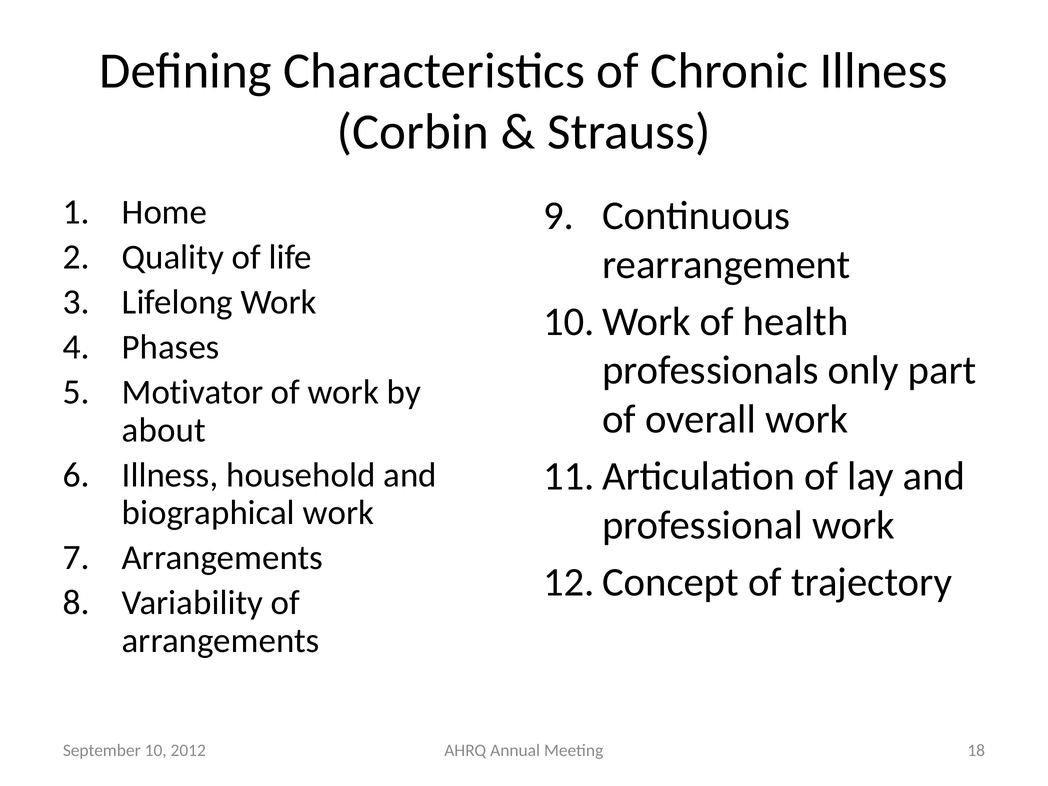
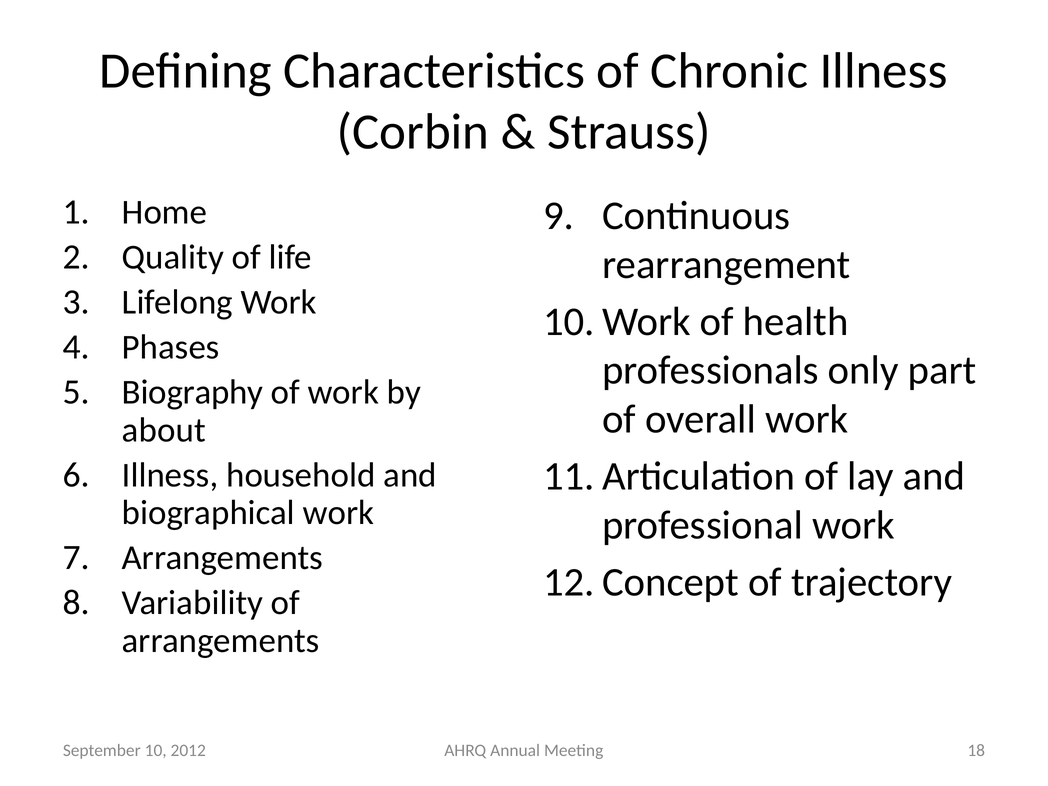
Motivator: Motivator -> Biography
